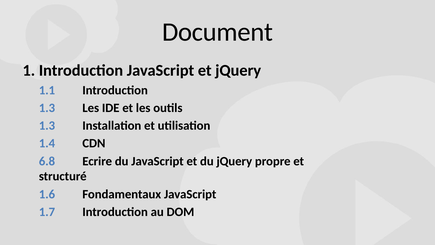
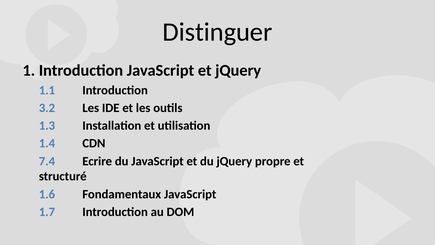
Document: Document -> Distinguer
1.3 at (47, 108): 1.3 -> 3.2
6.8: 6.8 -> 7.4
